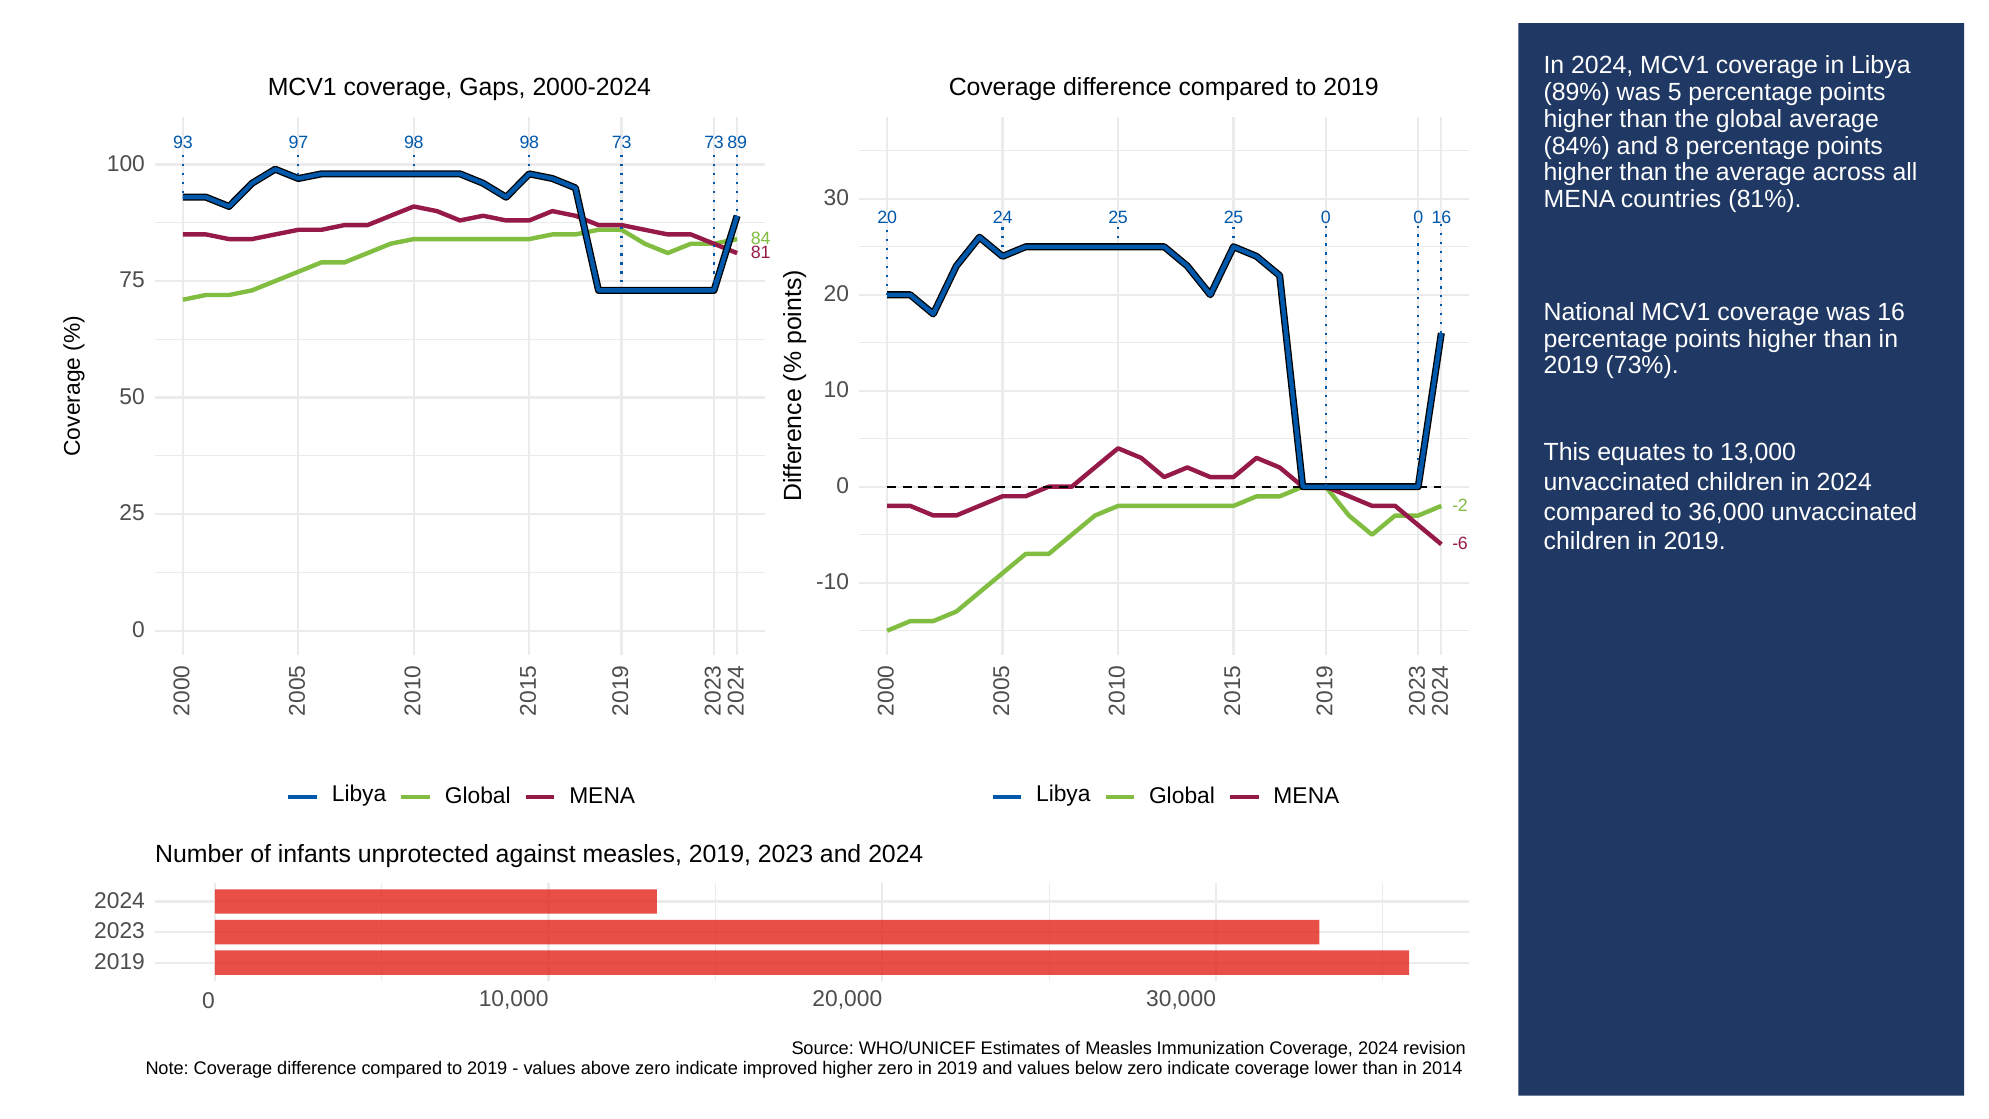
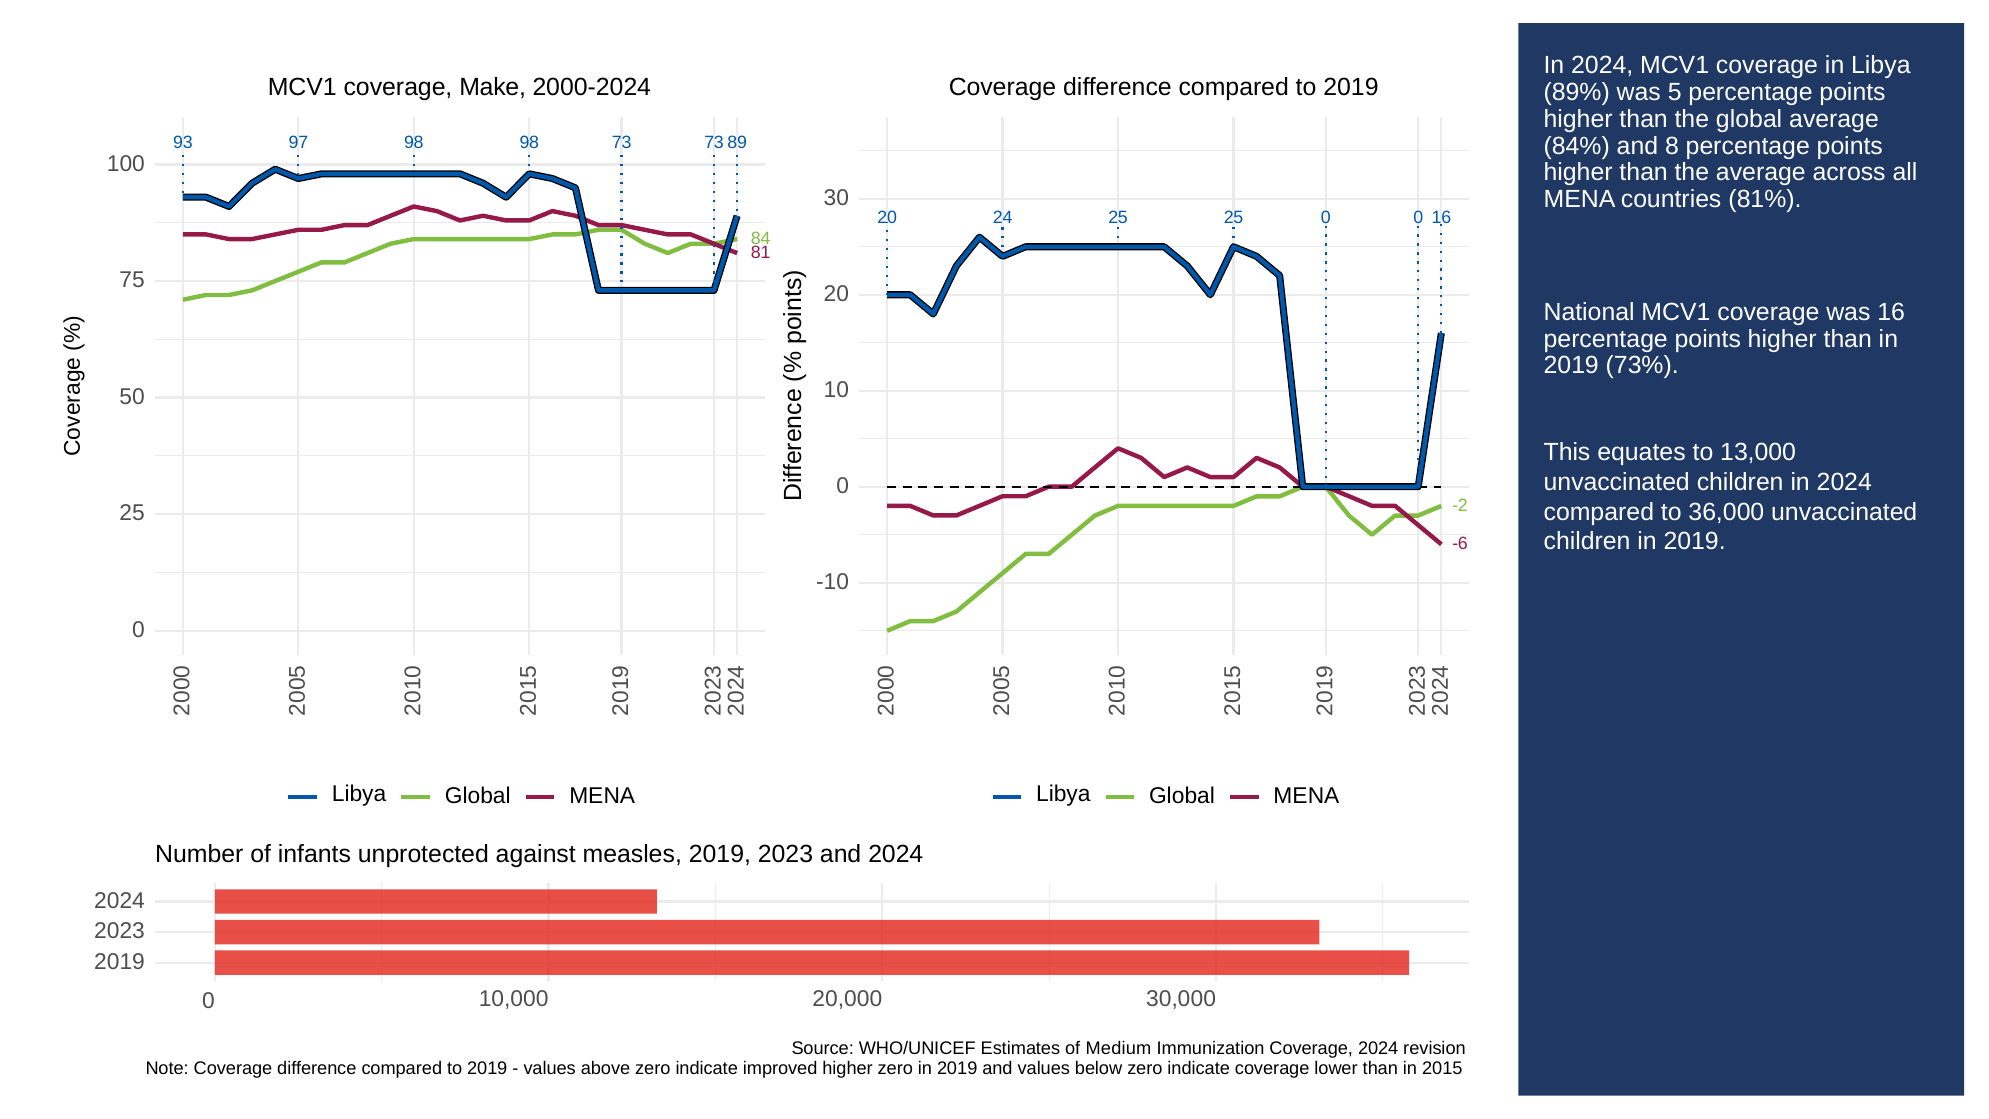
Gaps: Gaps -> Make
of Measles: Measles -> Medium
2014: 2014 -> 2015
